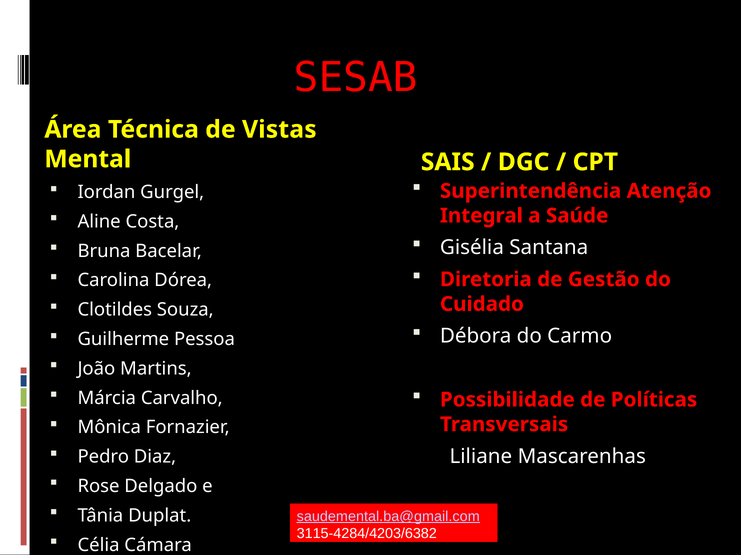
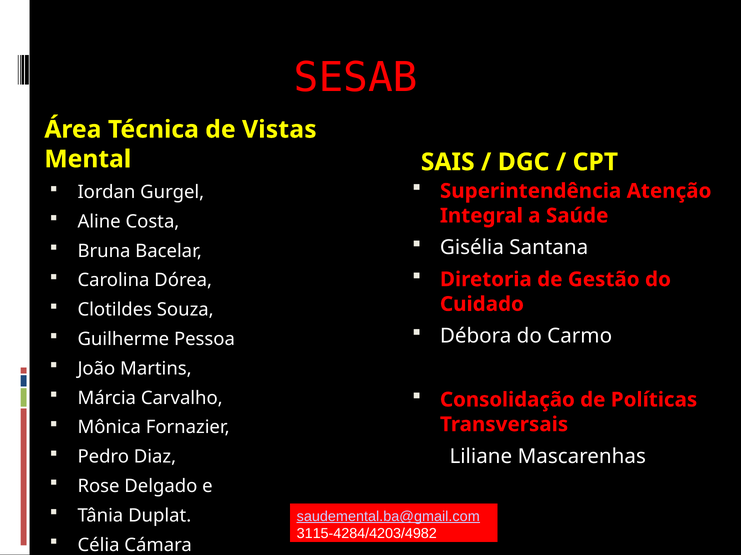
Possibilidade: Possibilidade -> Consolidação
3115-4284/4203/6382: 3115-4284/4203/6382 -> 3115-4284/4203/4982
